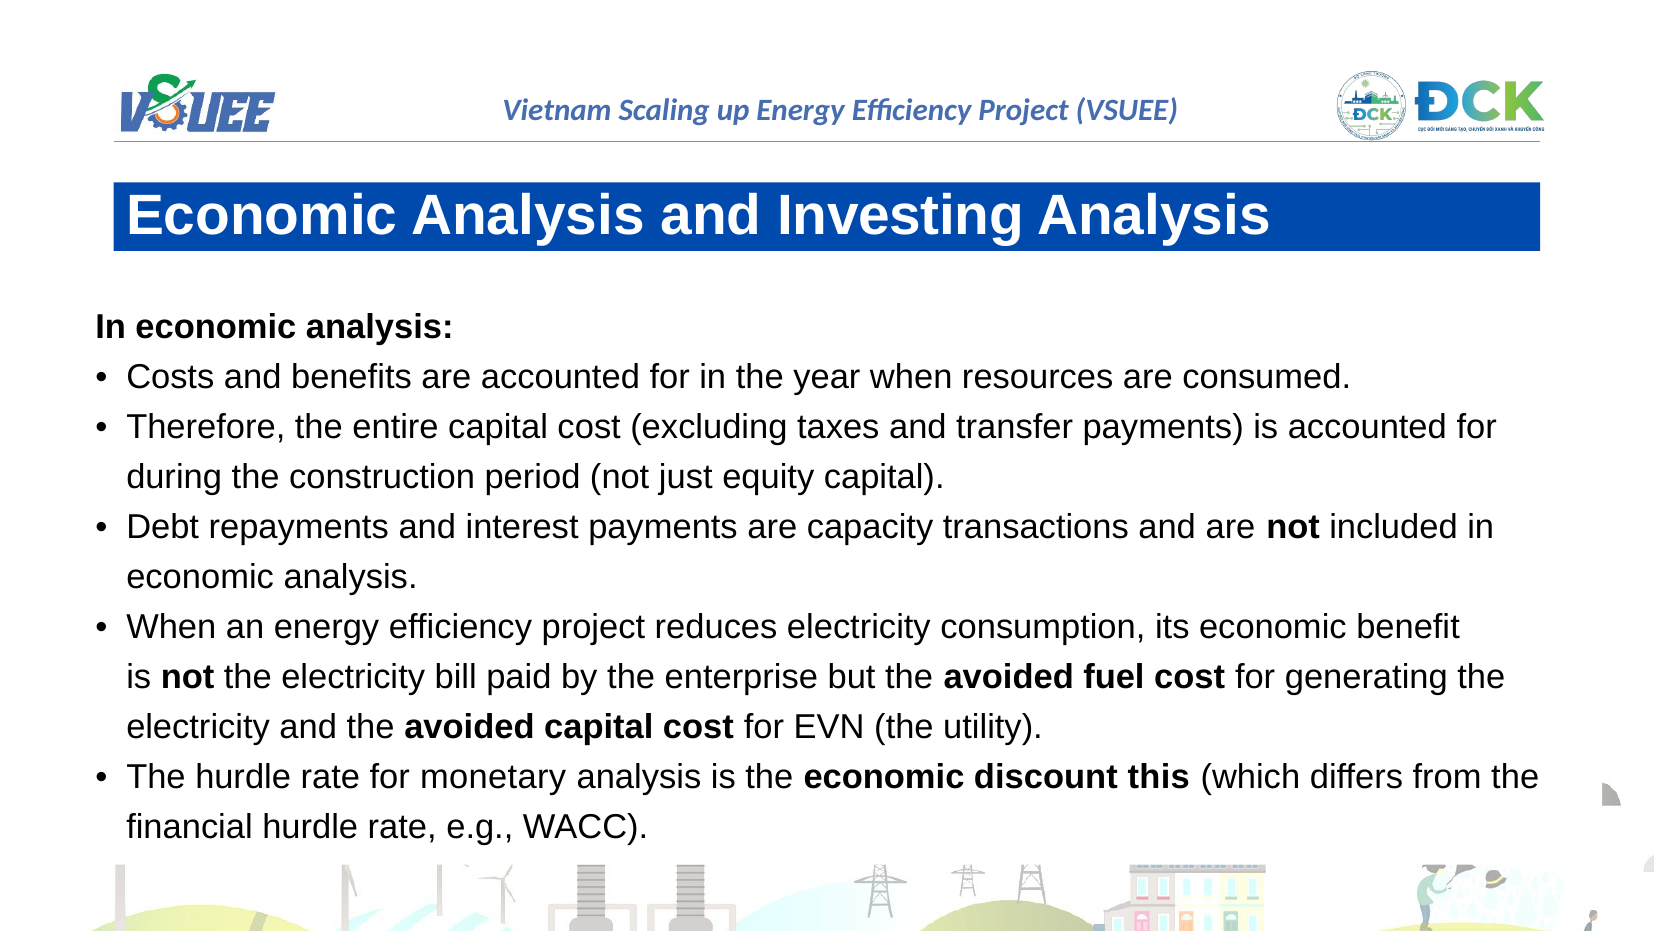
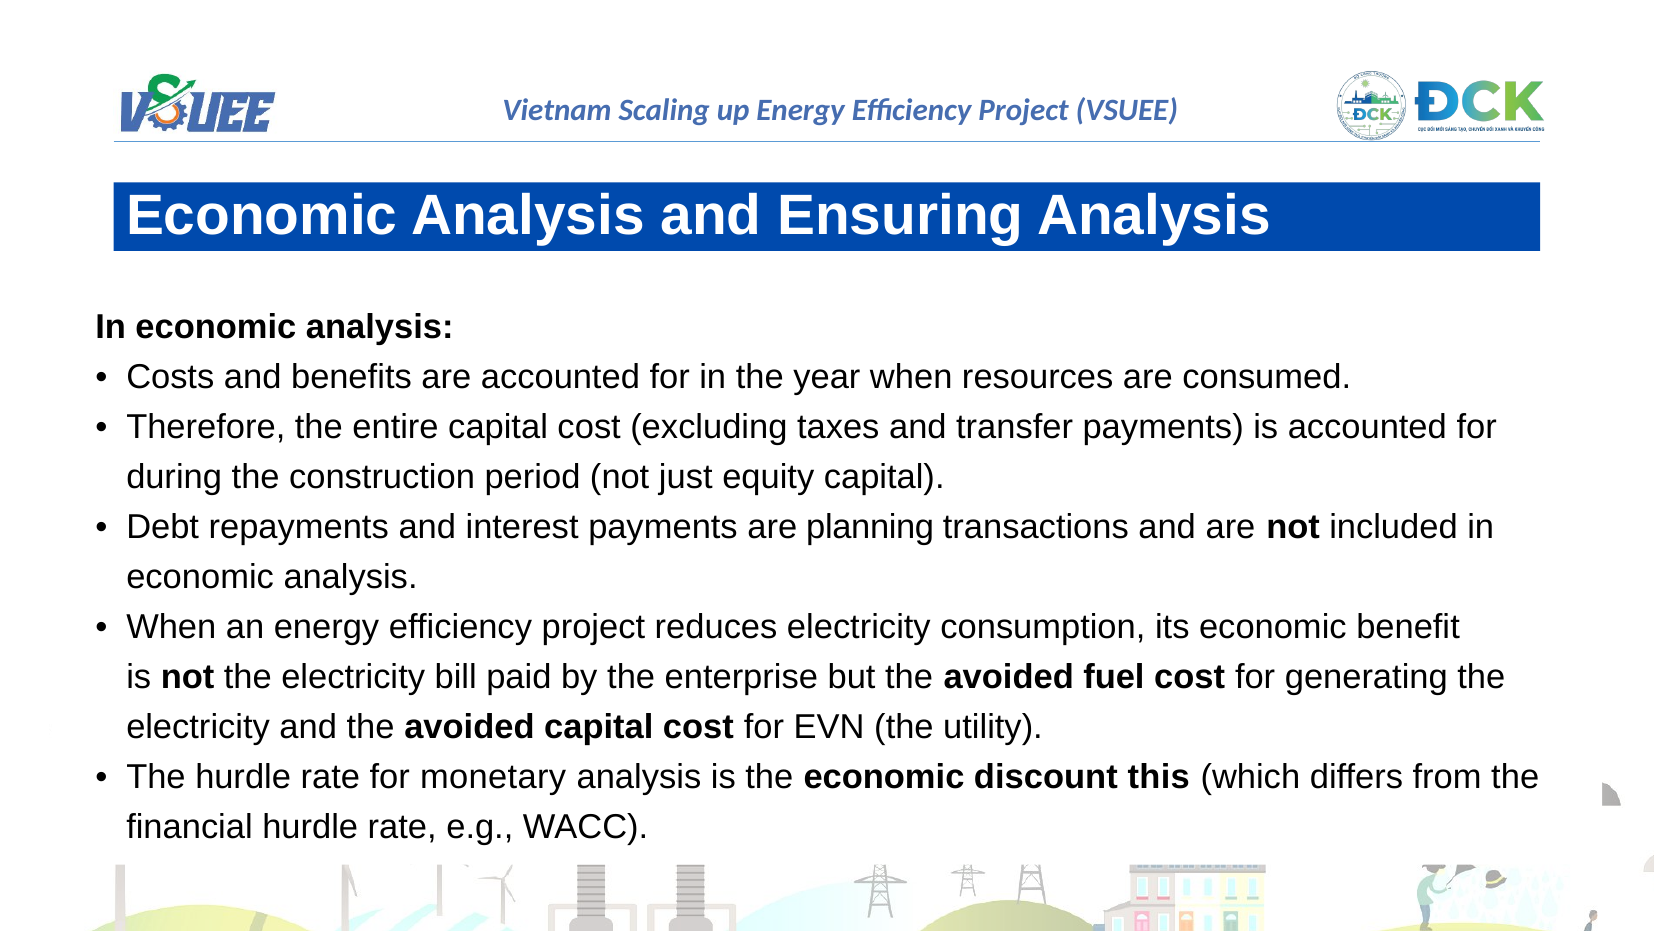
Investing: Investing -> Ensuring
capacity: capacity -> planning
